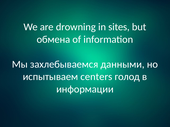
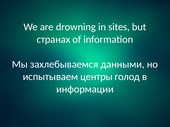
обмена: обмена -> странах
centers: centers -> центры
